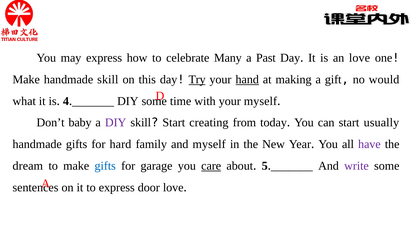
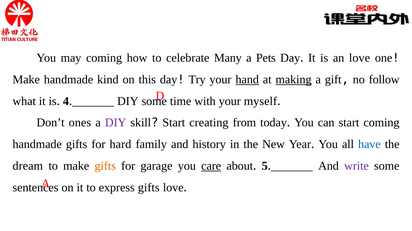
may express: express -> coming
Past: Past -> Pets
handmade skill: skill -> kind
Try underline: present -> none
making underline: none -> present
would: would -> follow
baby: baby -> ones
start usually: usually -> coming
and myself: myself -> history
have colour: purple -> blue
gifts at (105, 166) colour: blue -> orange
express door: door -> gifts
